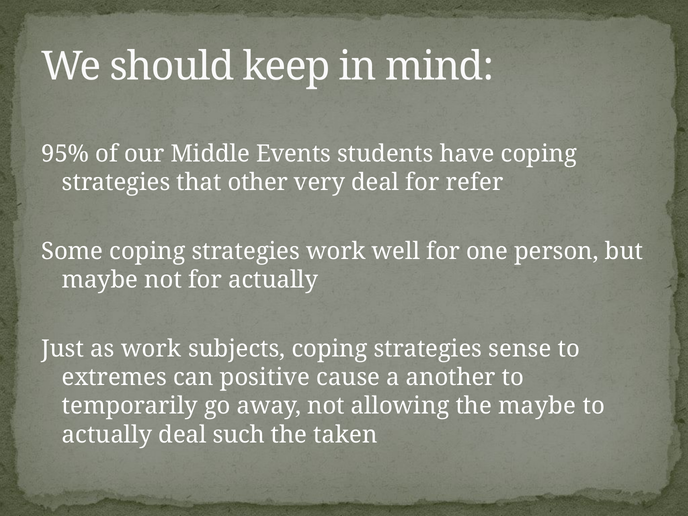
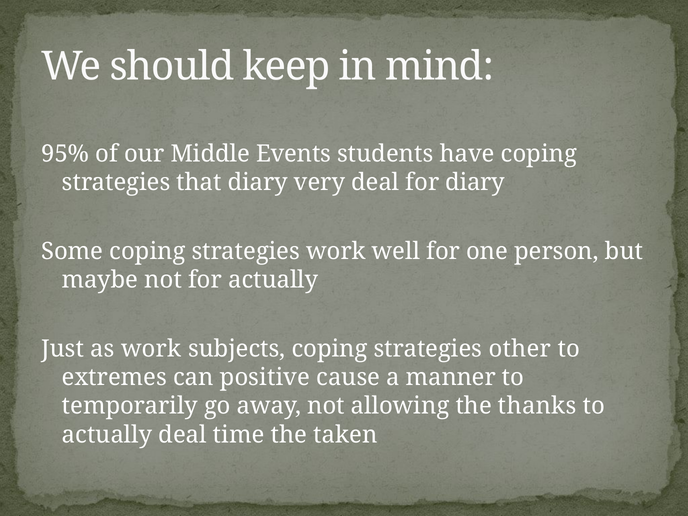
that other: other -> diary
for refer: refer -> diary
sense: sense -> other
another: another -> manner
the maybe: maybe -> thanks
such: such -> time
